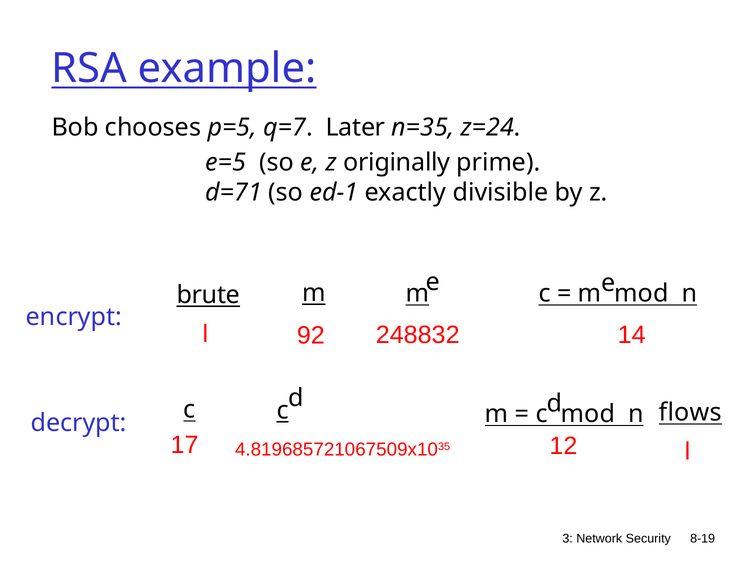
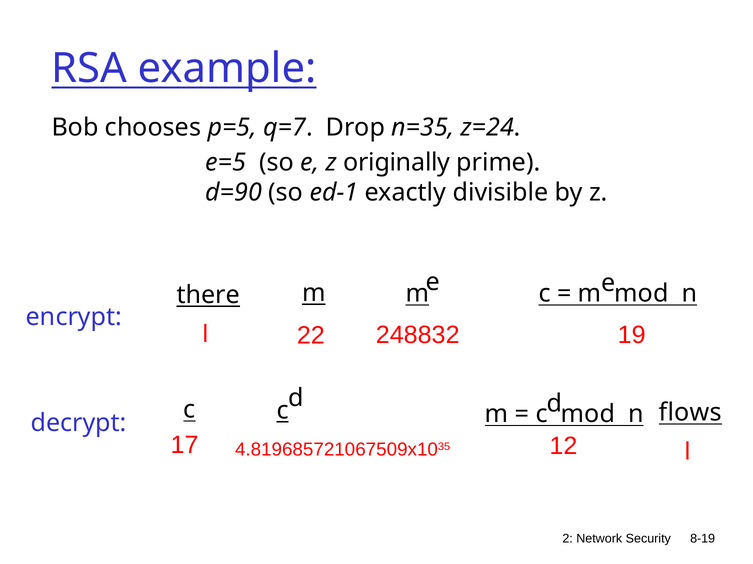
Later: Later -> Drop
d=71: d=71 -> d=90
brute: brute -> there
92: 92 -> 22
14: 14 -> 19
3: 3 -> 2
